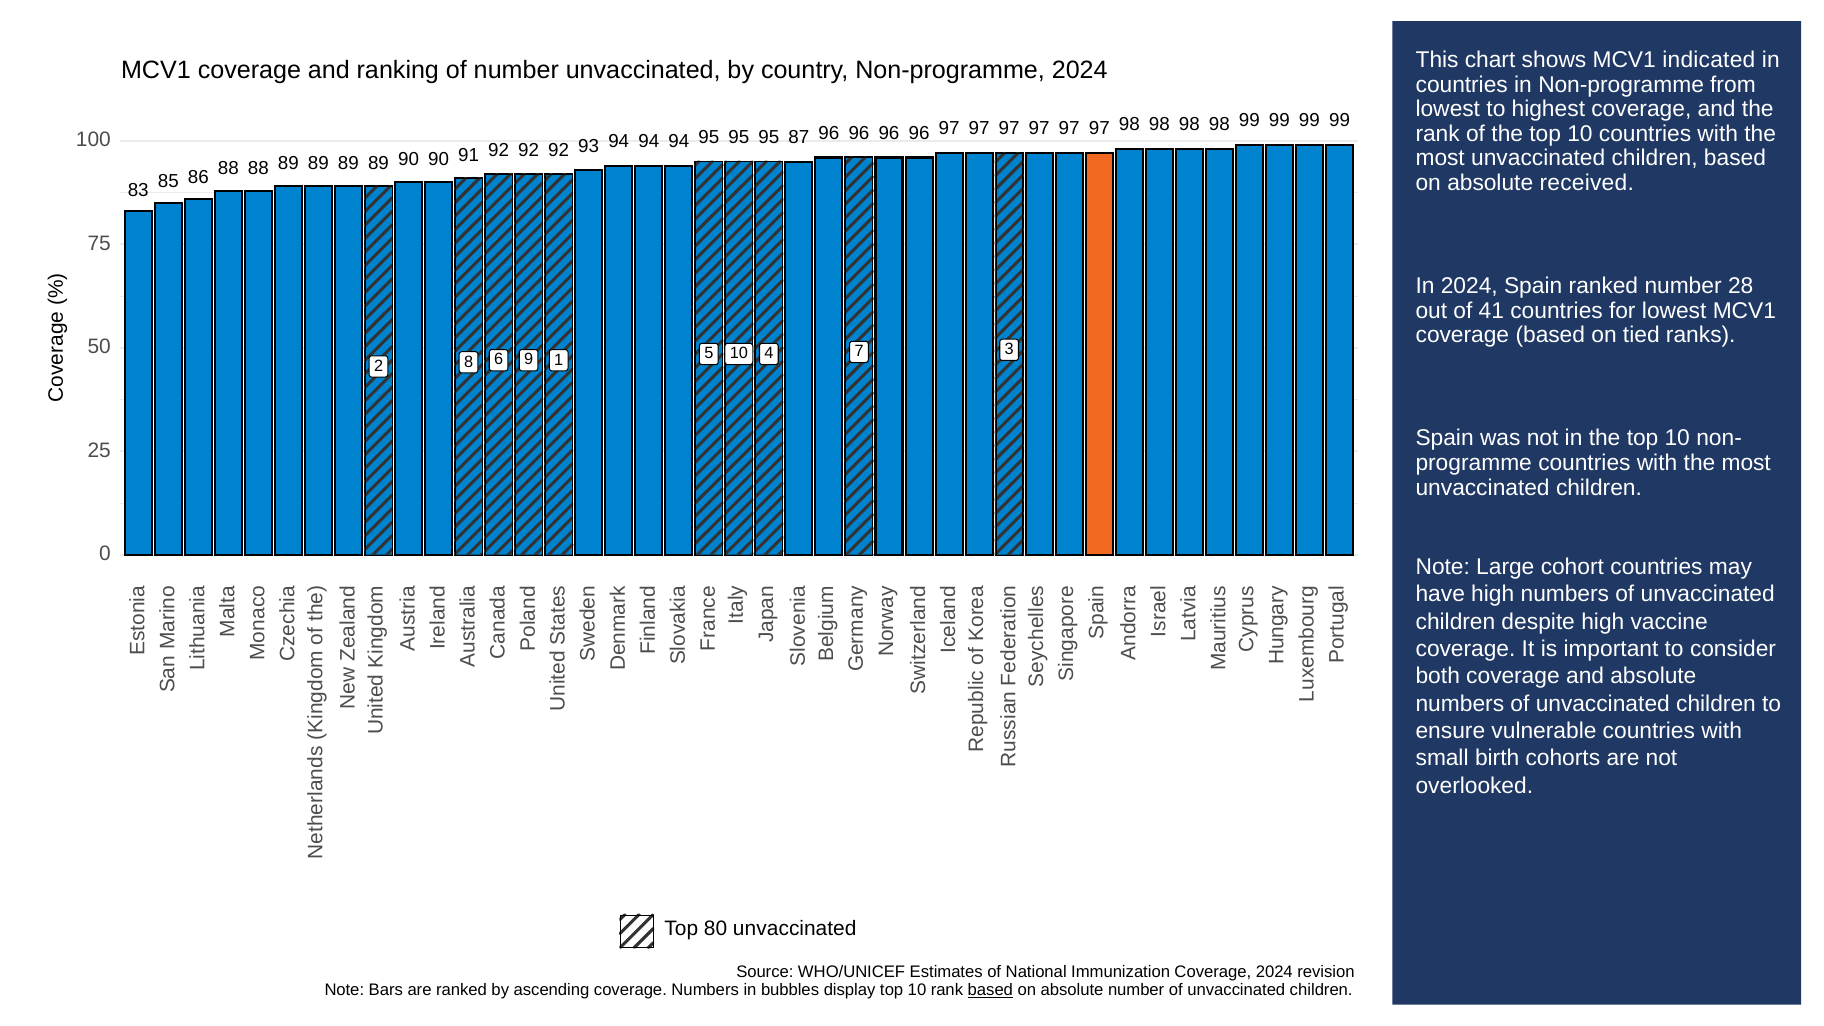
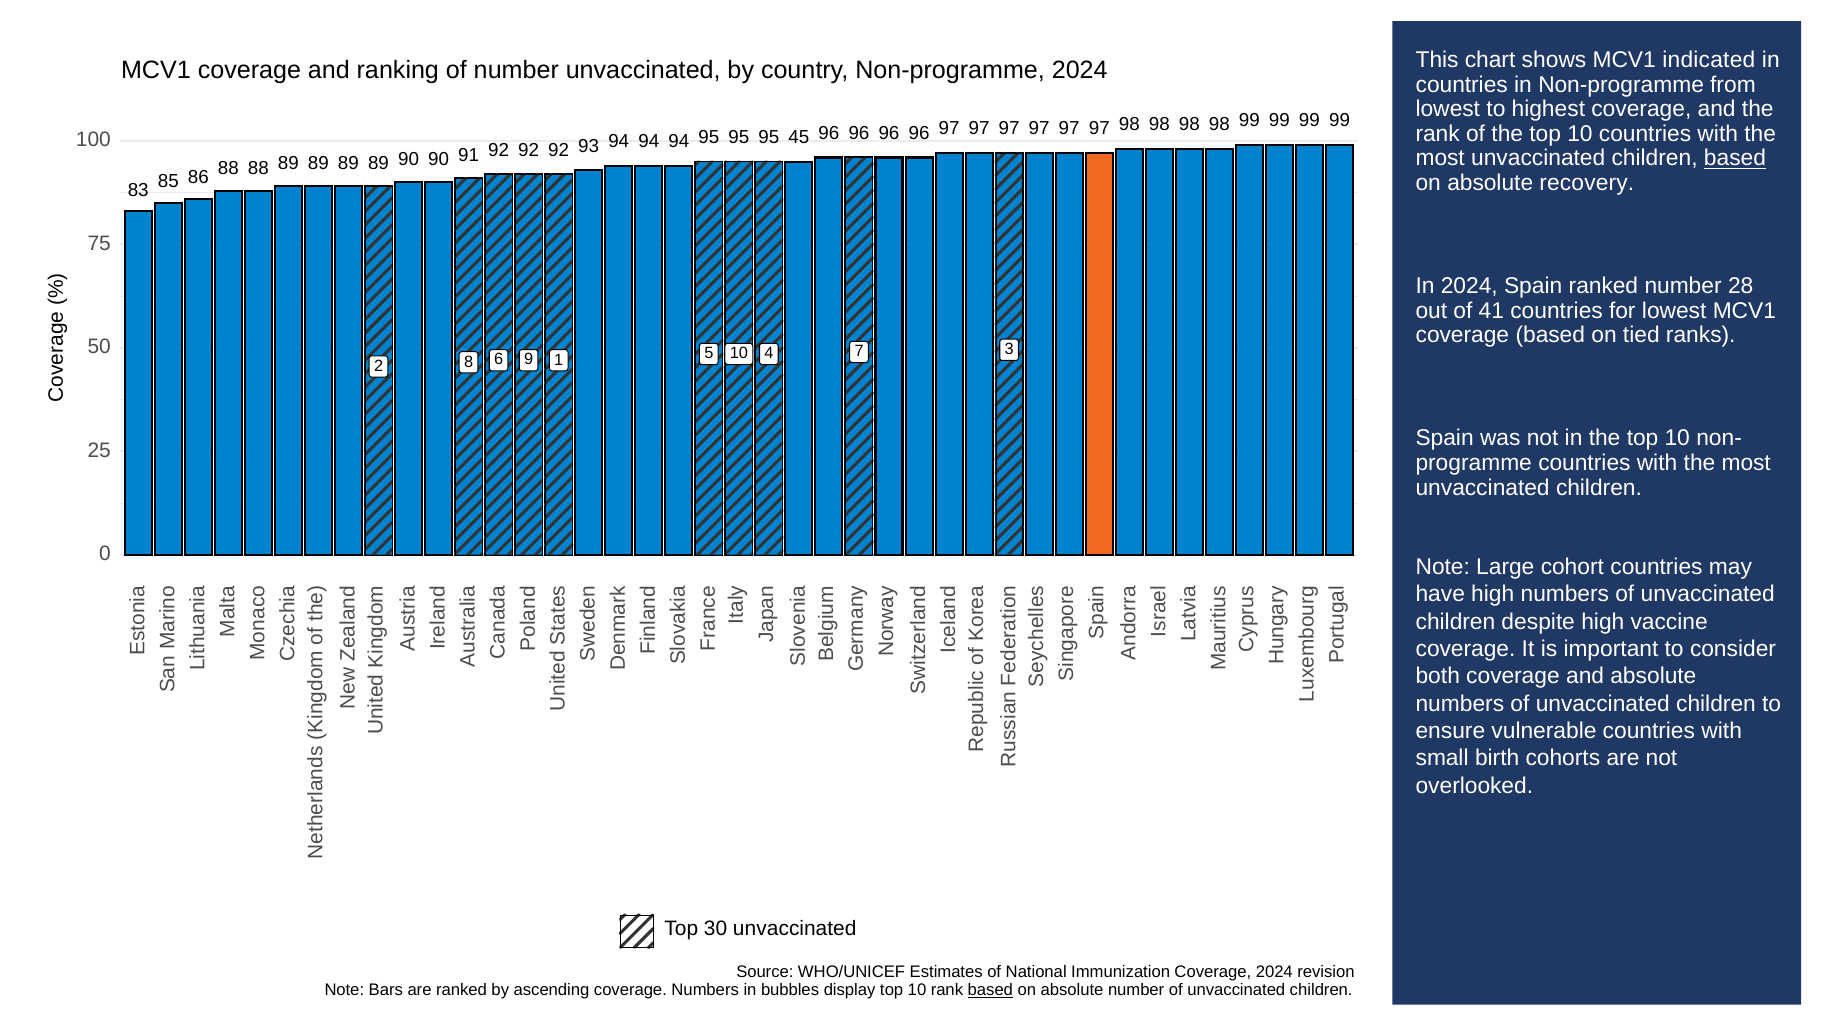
87: 87 -> 45
based at (1735, 158) underline: none -> present
received: received -> recovery
80: 80 -> 30
